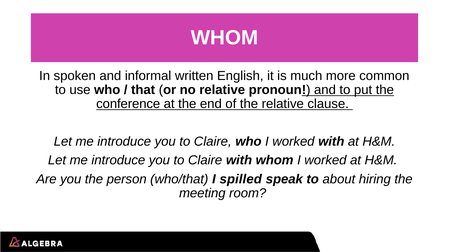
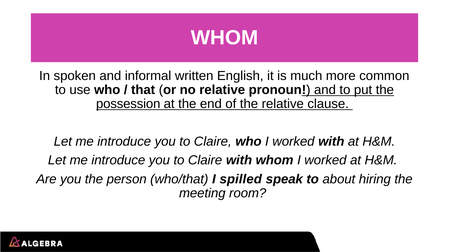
conference: conference -> possession
